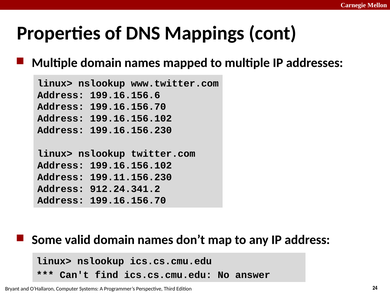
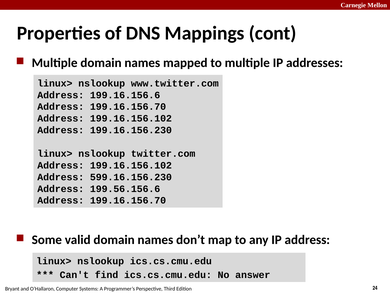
199.11.156.230: 199.11.156.230 -> 599.16.156.230
912.24.341.2: 912.24.341.2 -> 199.56.156.6
